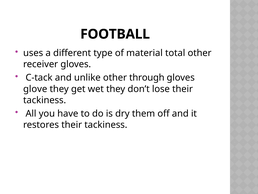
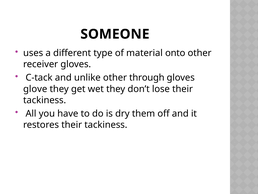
FOOTBALL: FOOTBALL -> SOMEONE
total: total -> onto
